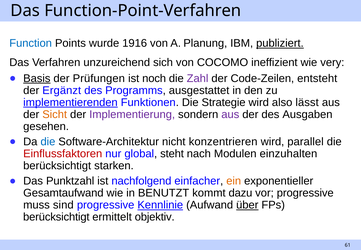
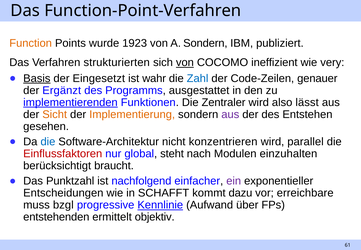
Function colour: blue -> orange
1916: 1916 -> 1923
A Planung: Planung -> Sondern
publiziert underline: present -> none
unzureichend: unzureichend -> strukturierten
von at (185, 63) underline: none -> present
Prüfungen: Prüfungen -> Eingesetzt
noch: noch -> wahr
Zahl colour: purple -> blue
entsteht: entsteht -> genauer
Strategie: Strategie -> Zentraler
Implementierung colour: purple -> orange
Ausgaben: Ausgaben -> Entstehen
starken: starken -> braucht
ein colour: orange -> purple
Gesamtaufwand: Gesamtaufwand -> Entscheidungen
BENUTZT: BENUTZT -> SCHAFFT
vor progressive: progressive -> erreichbare
sind: sind -> bzgl
über underline: present -> none
berücksichtigt at (56, 217): berücksichtigt -> entstehenden
